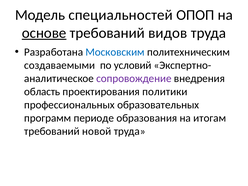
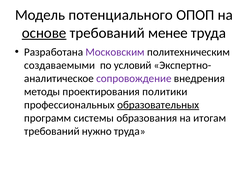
специальностей: специальностей -> потенциального
видов: видов -> менее
Московским colour: blue -> purple
область: область -> методы
образовательных underline: none -> present
периоде: периоде -> системы
новой: новой -> нужно
